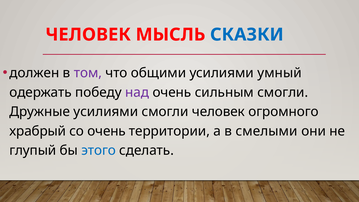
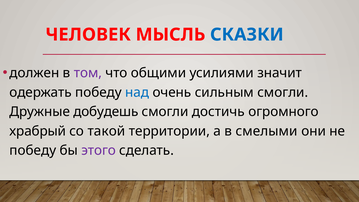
умный: умный -> значит
над colour: purple -> blue
Дружные усилиями: усилиями -> добудешь
смогли человек: человек -> достичь
со очень: очень -> такой
глупый at (33, 150): глупый -> победу
этого colour: blue -> purple
